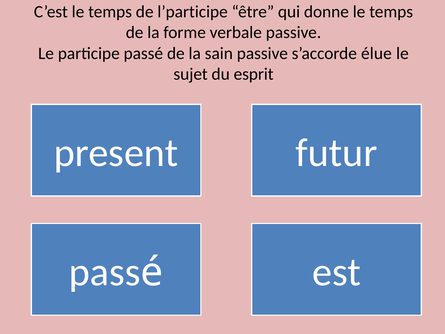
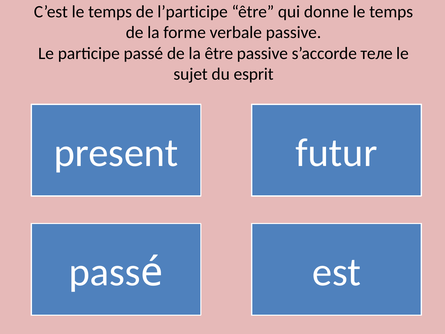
la sain: sain -> être
élue: élue -> теле
